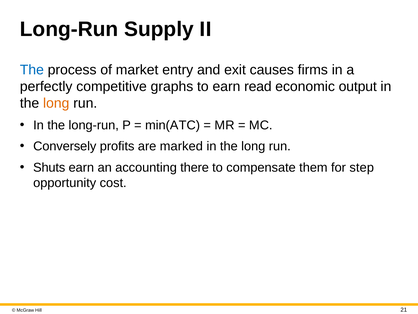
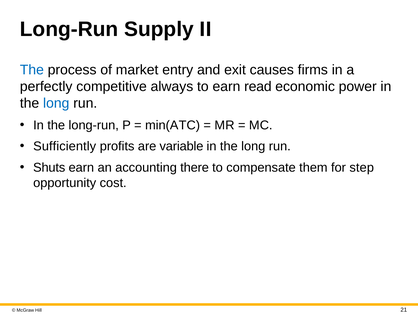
graphs: graphs -> always
output: output -> power
long at (56, 103) colour: orange -> blue
Conversely: Conversely -> Sufficiently
marked: marked -> variable
